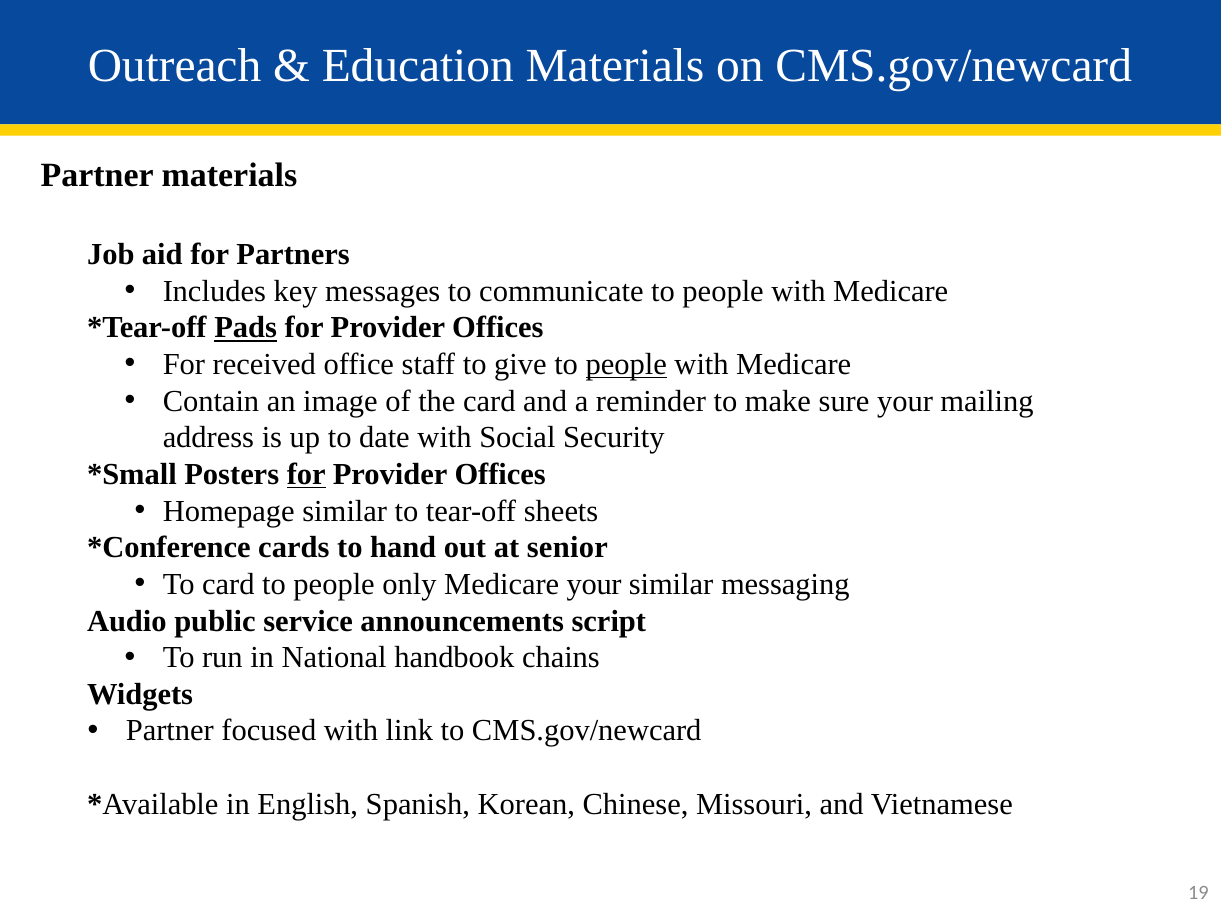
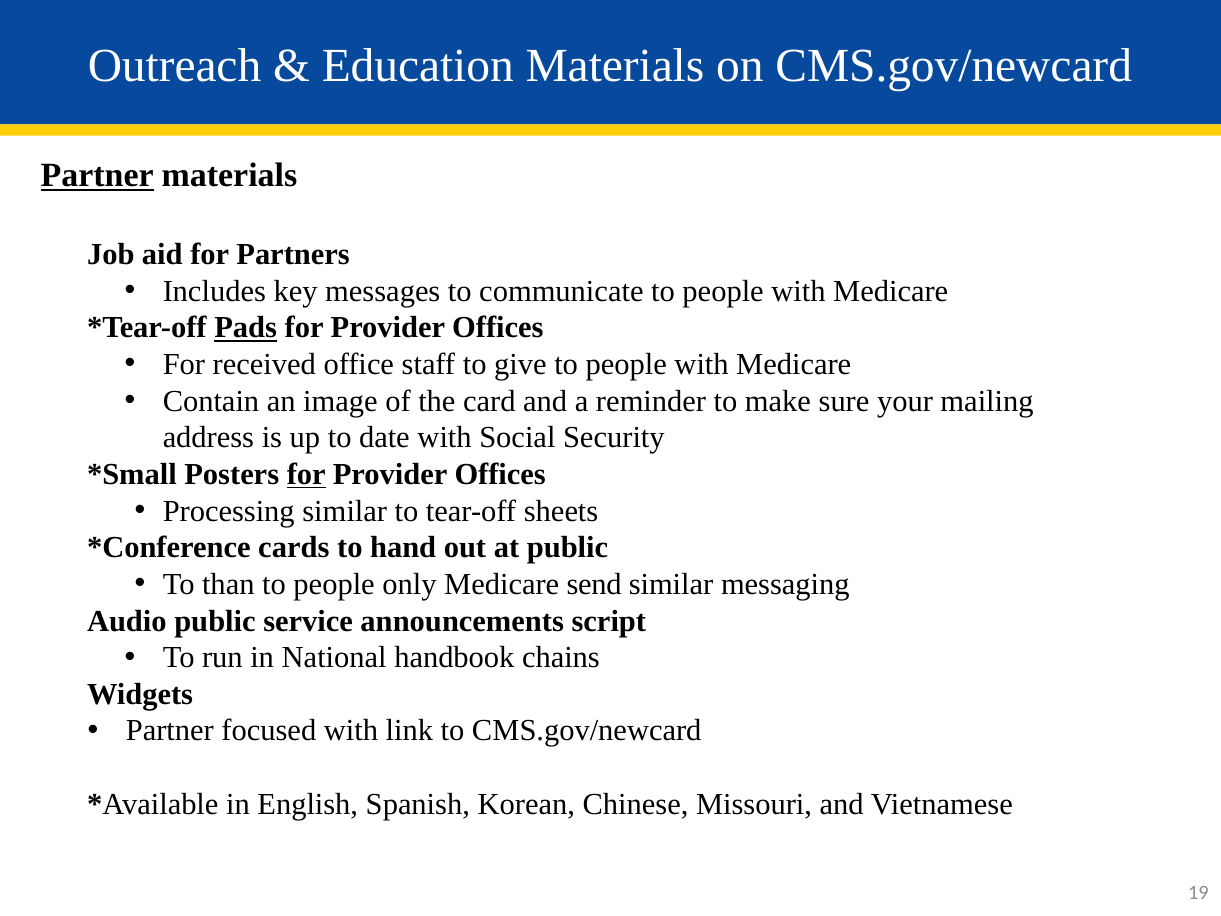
Partner at (97, 175) underline: none -> present
people at (626, 364) underline: present -> none
Homepage: Homepage -> Processing
at senior: senior -> public
To card: card -> than
Medicare your: your -> send
